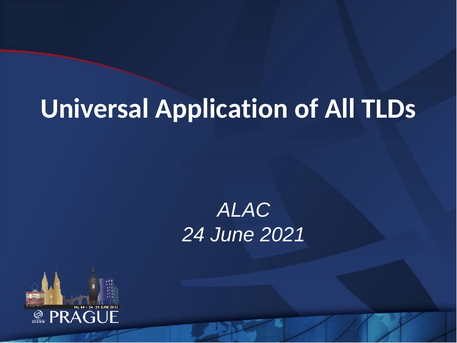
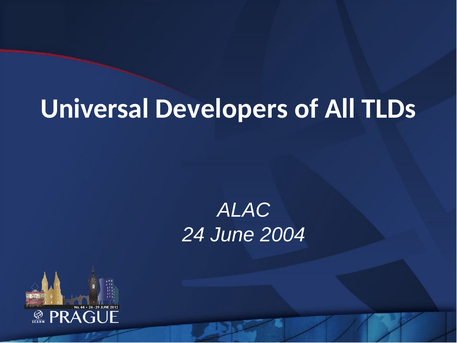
Application: Application -> Developers
2021: 2021 -> 2004
